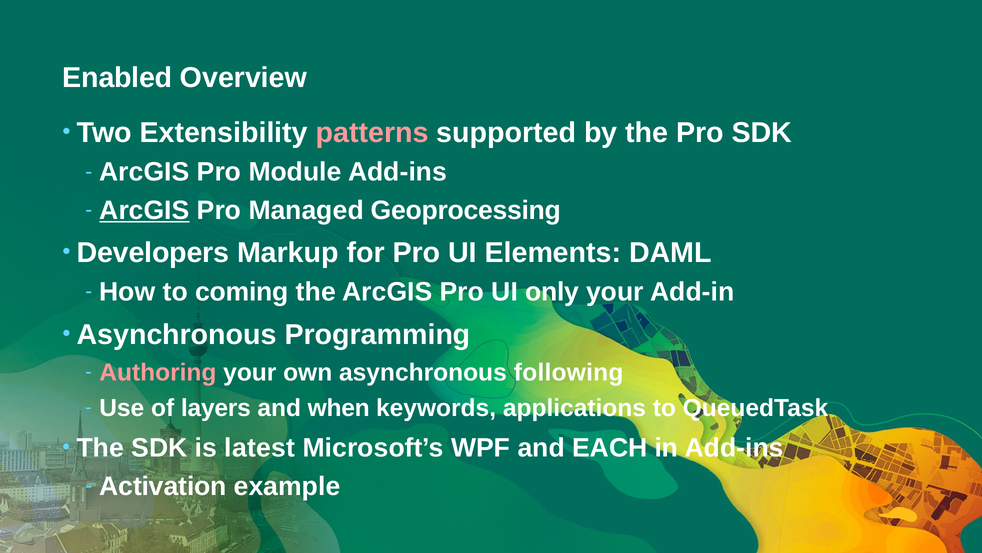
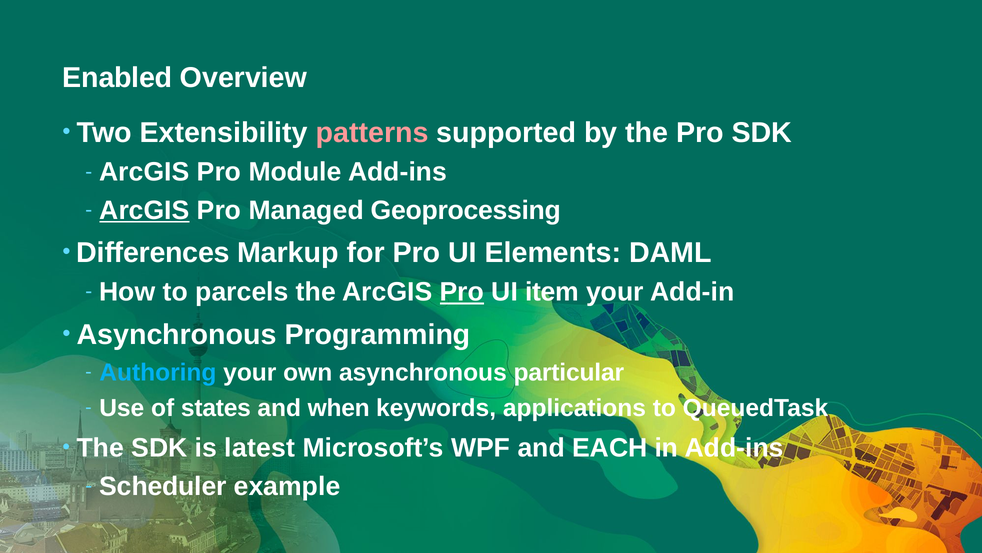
Developers: Developers -> Differences
coming: coming -> parcels
Pro at (462, 292) underline: none -> present
only: only -> item
Authoring colour: pink -> light blue
following: following -> particular
layers: layers -> states
Activation: Activation -> Scheduler
